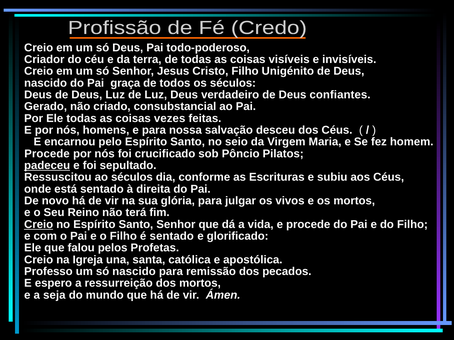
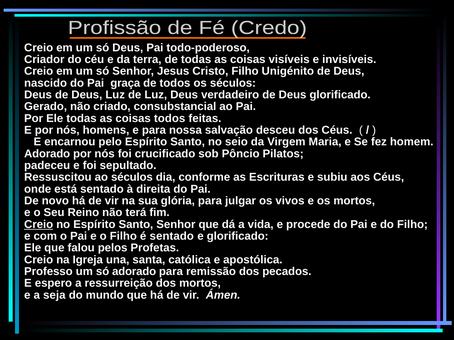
Deus confiantes: confiantes -> glorificado
coisas vezes: vezes -> todos
Procede at (47, 154): Procede -> Adorado
padeceu underline: present -> none
só nascido: nascido -> adorado
